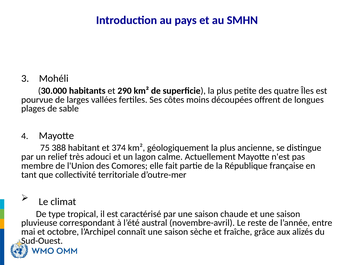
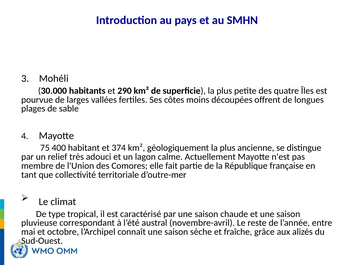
388: 388 -> 400
